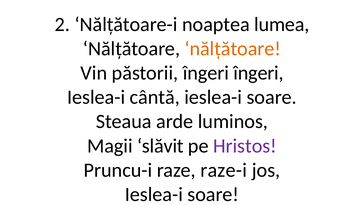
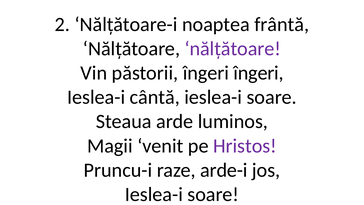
lumea: lumea -> frântă
nălțătoare at (233, 49) colour: orange -> purple
slăvit: slăvit -> venit
raze-i: raze-i -> arde-i
